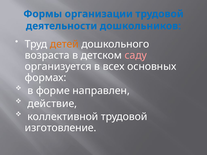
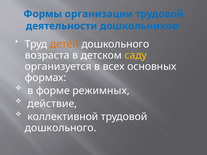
саду colour: pink -> yellow
направлен: направлен -> режимных
изготовление at (61, 128): изготовление -> дошкольного
